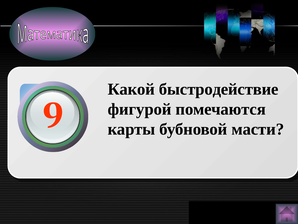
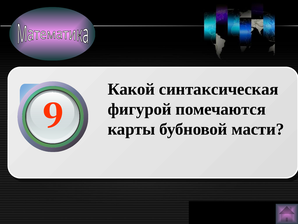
быстродействие: быстродействие -> синтаксическая
